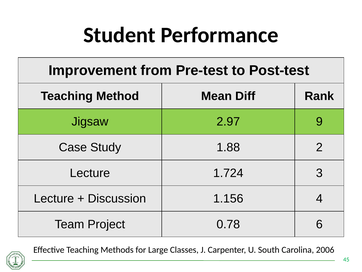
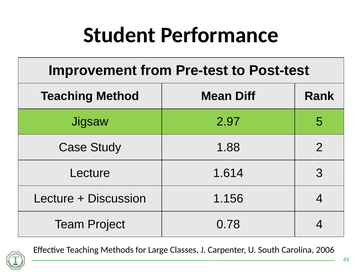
9: 9 -> 5
1.724: 1.724 -> 1.614
0.78 6: 6 -> 4
